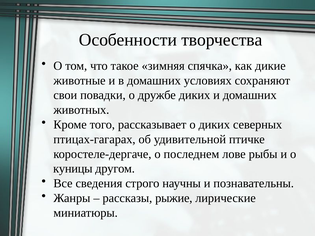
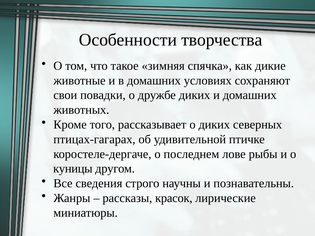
рыжие: рыжие -> красок
